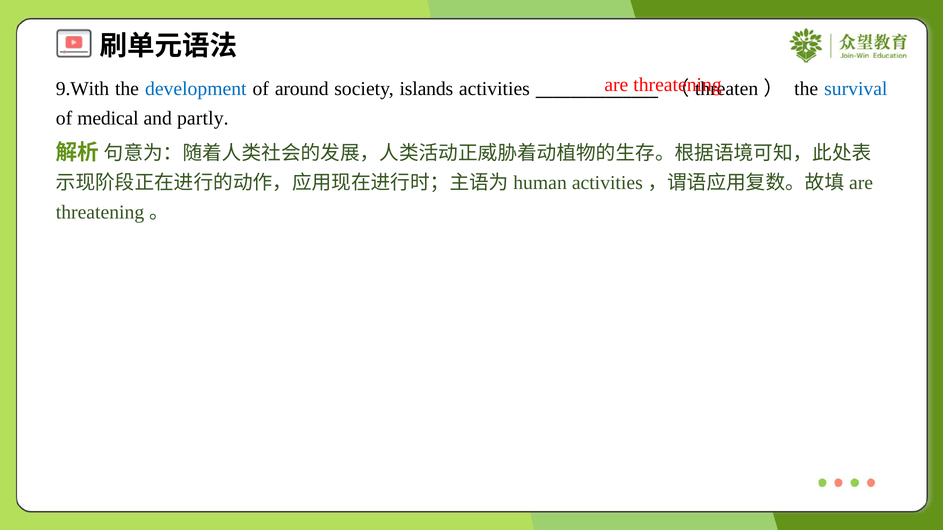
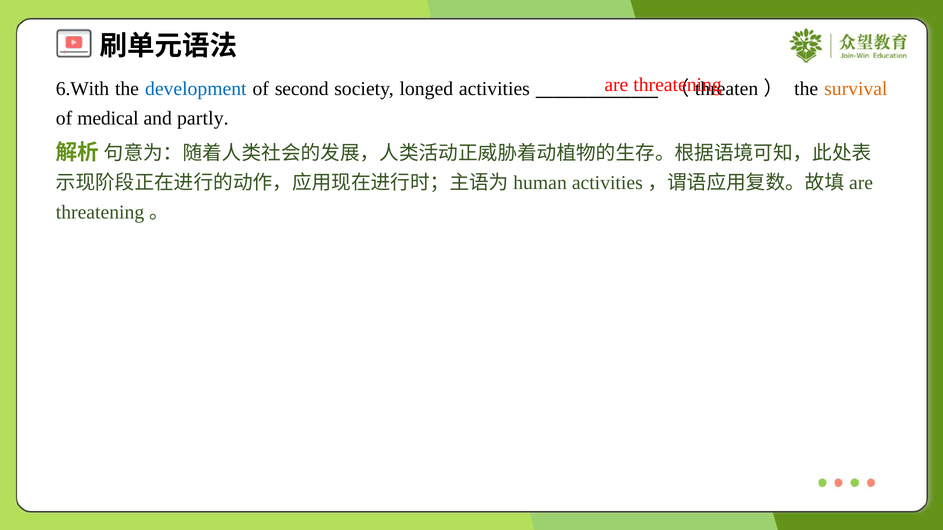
9.With: 9.With -> 6.With
around: around -> second
islands: islands -> longed
survival colour: blue -> orange
